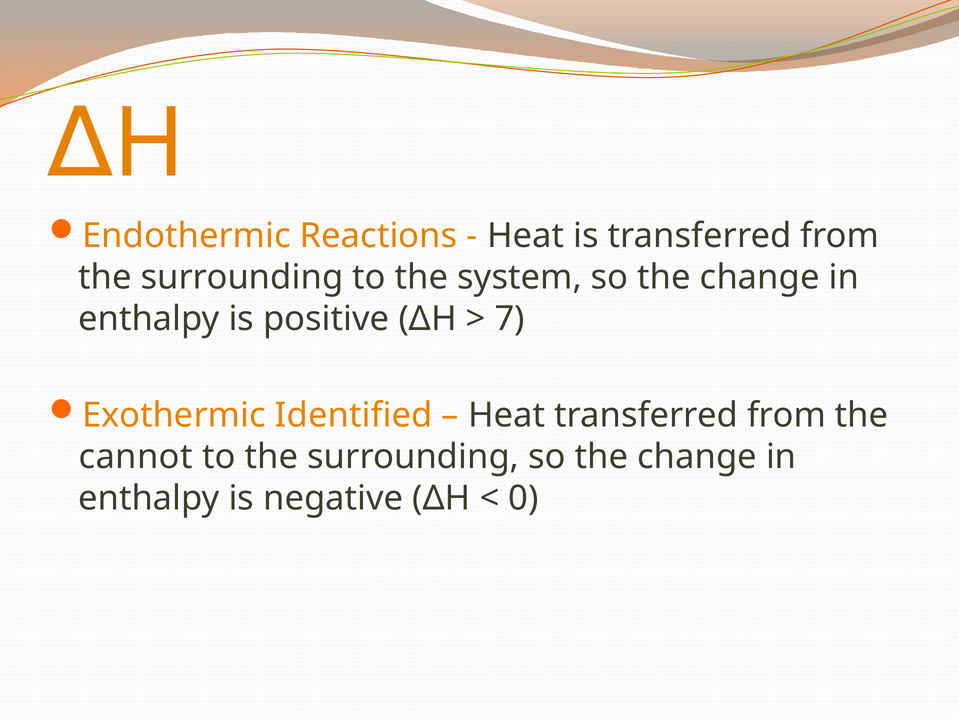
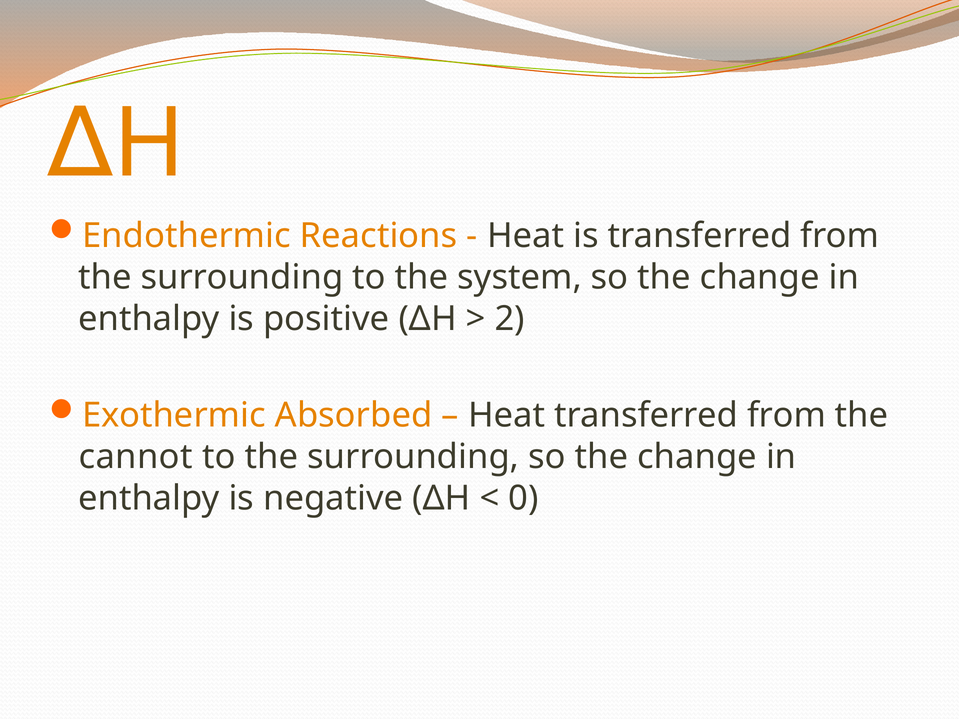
7: 7 -> 2
Identified: Identified -> Absorbed
